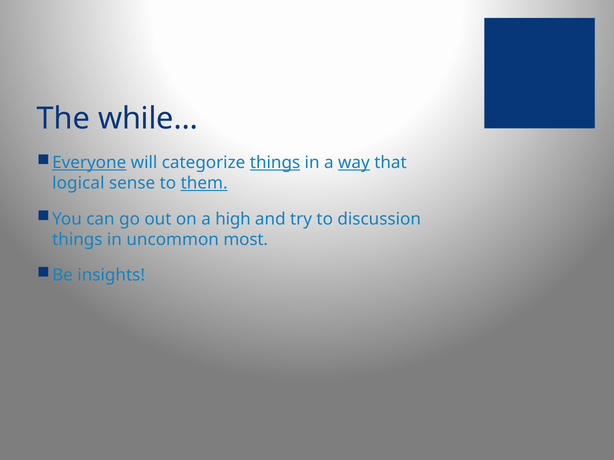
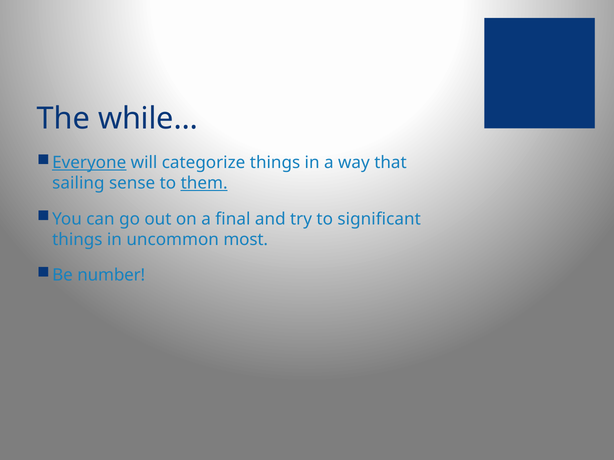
things at (275, 163) underline: present -> none
way underline: present -> none
logical: logical -> sailing
high: high -> final
discussion: discussion -> significant
insights: insights -> number
